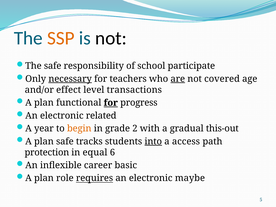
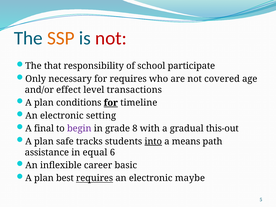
not at (111, 38) colour: black -> red
The safe: safe -> that
necessary underline: present -> none
for teachers: teachers -> requires
are underline: present -> none
functional: functional -> conditions
progress: progress -> timeline
related: related -> setting
year: year -> final
begin colour: orange -> purple
2: 2 -> 8
access: access -> means
protection: protection -> assistance
role: role -> best
